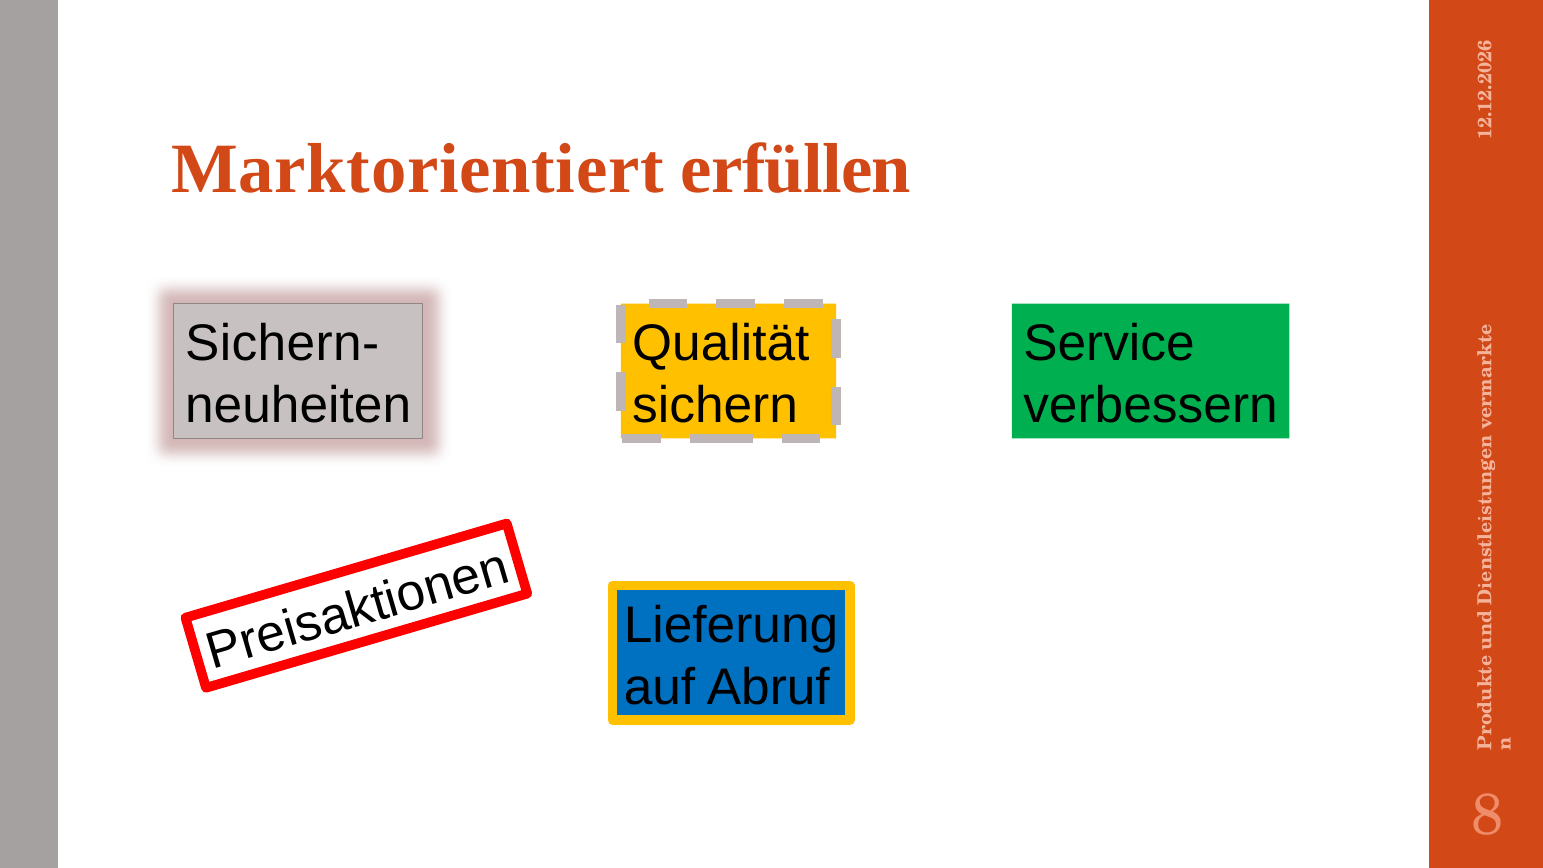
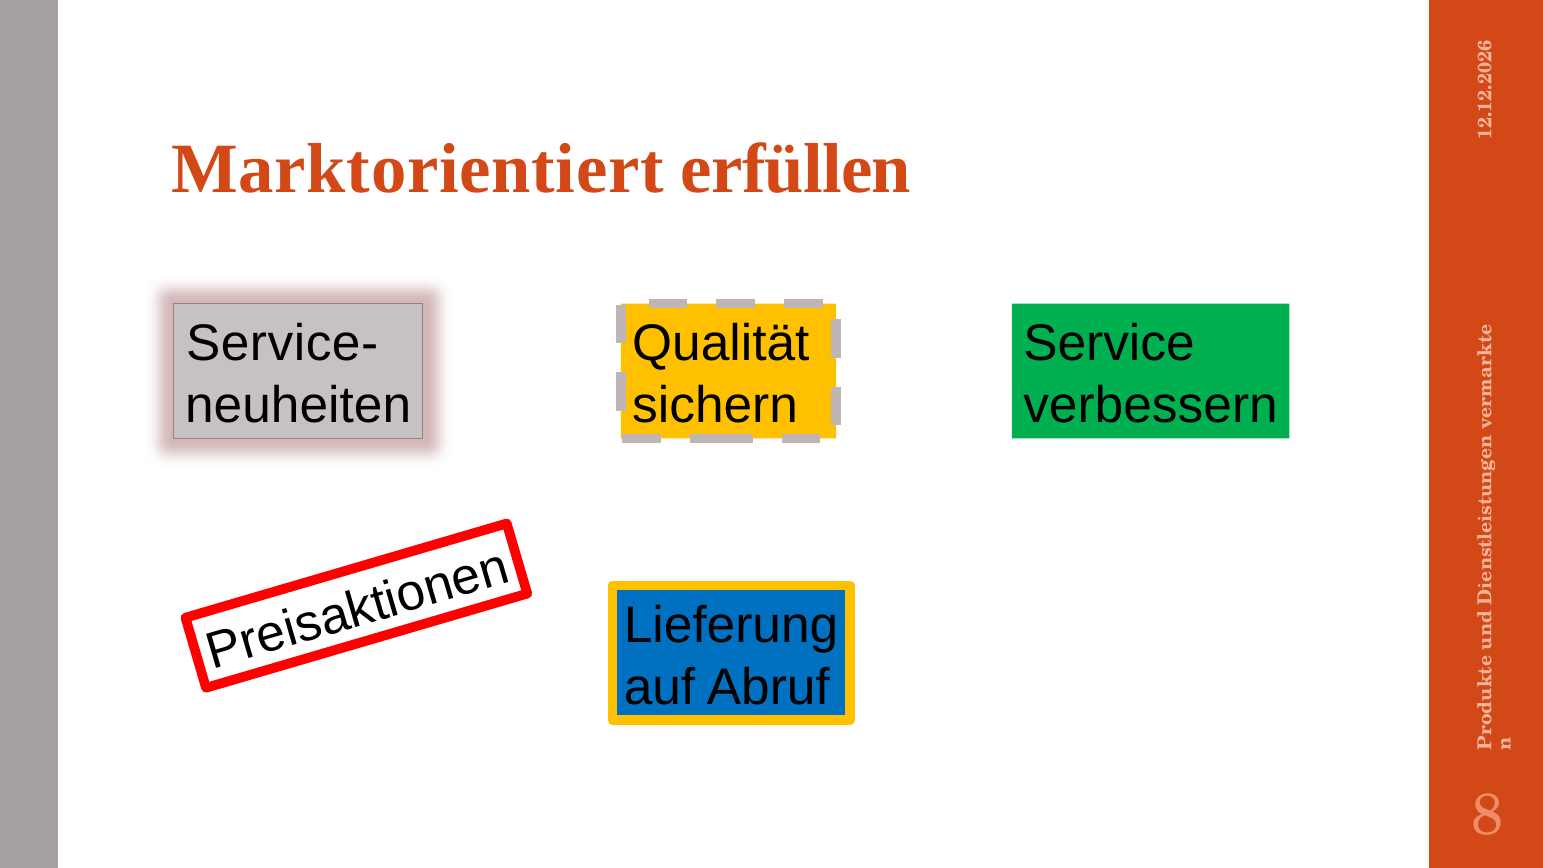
Sichern-: Sichern- -> Service-
